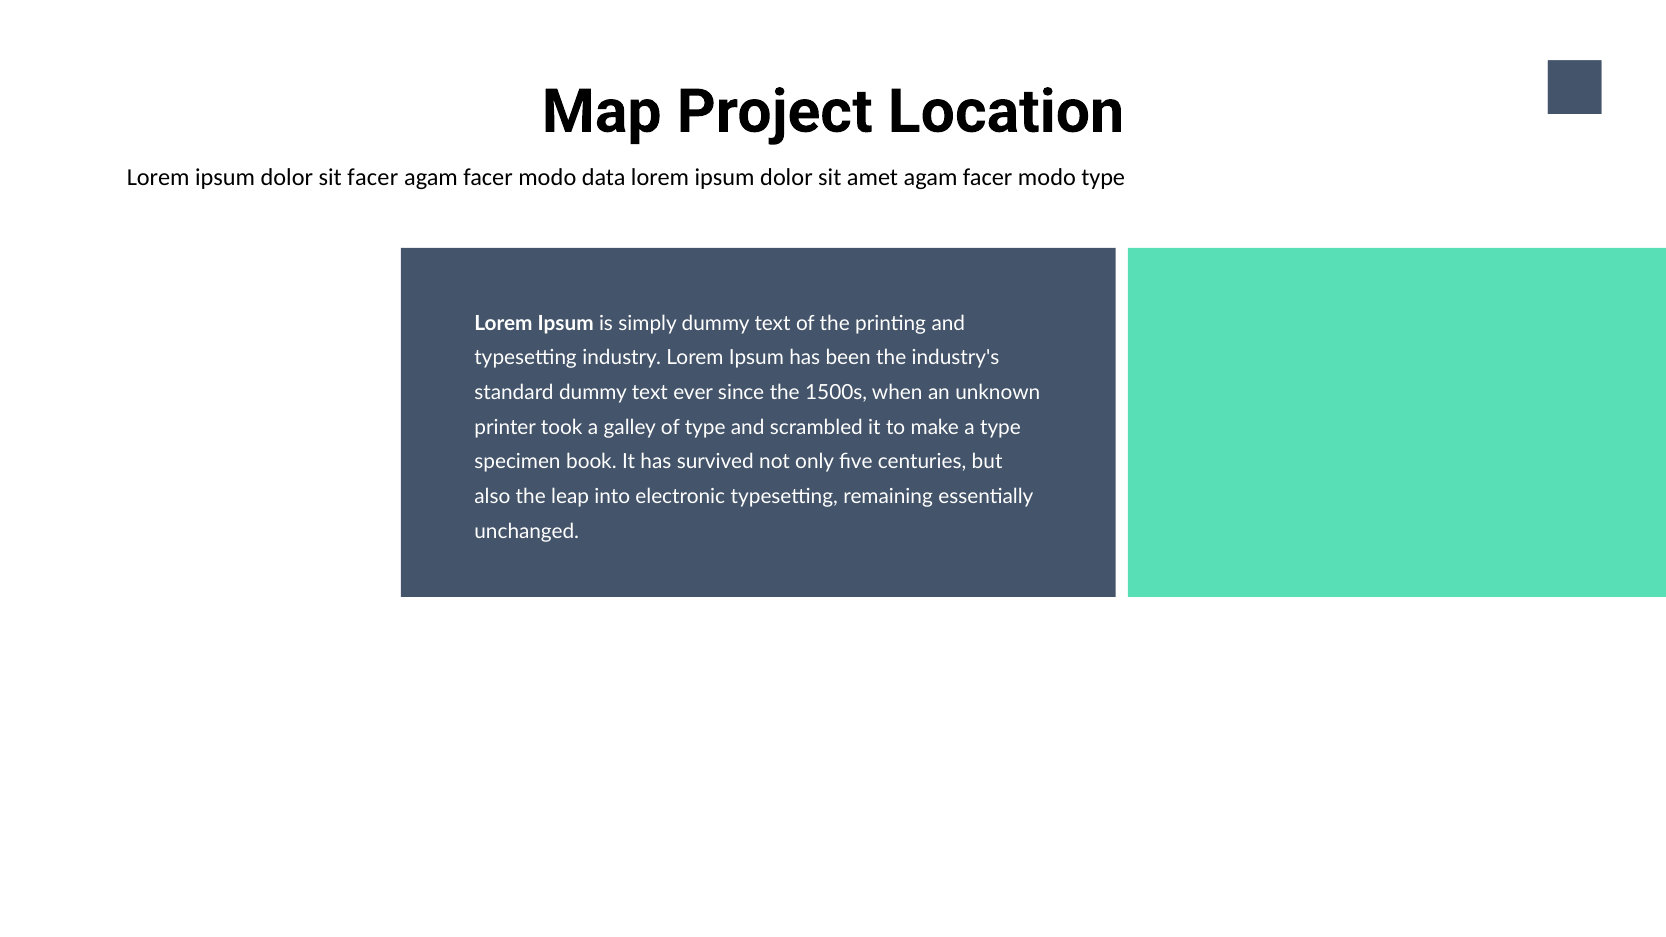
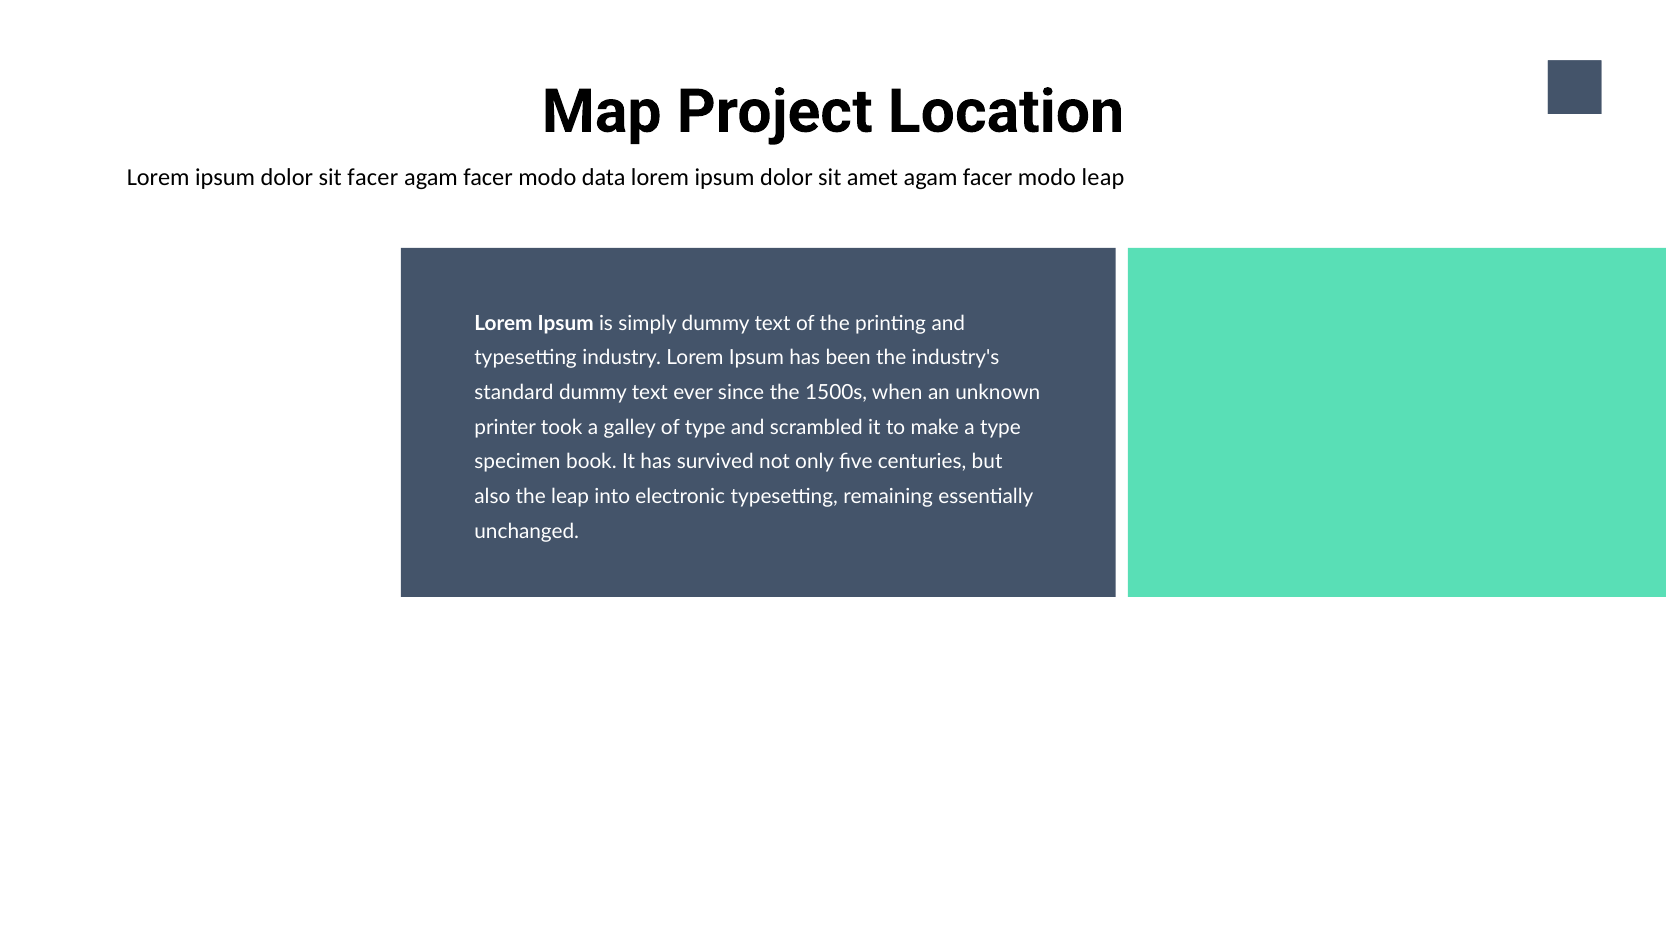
modo type: type -> leap
